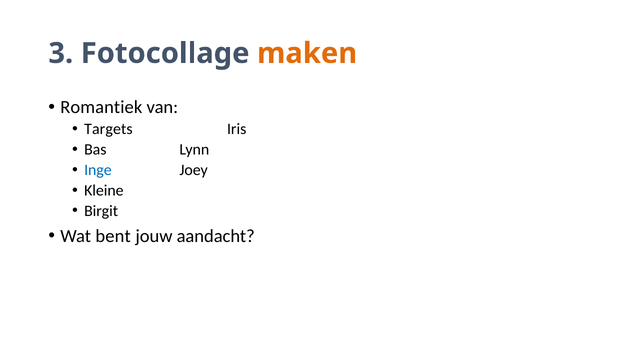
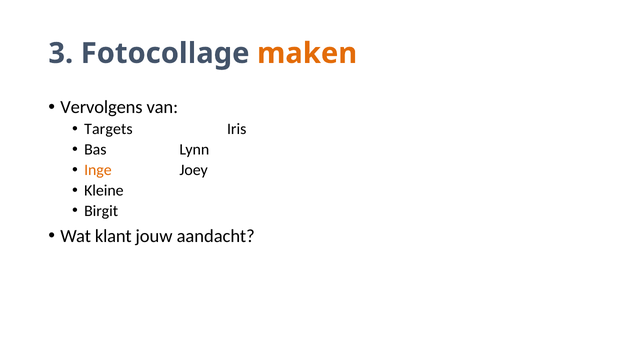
Romantiek: Romantiek -> Vervolgens
Inge colour: blue -> orange
bent: bent -> klant
